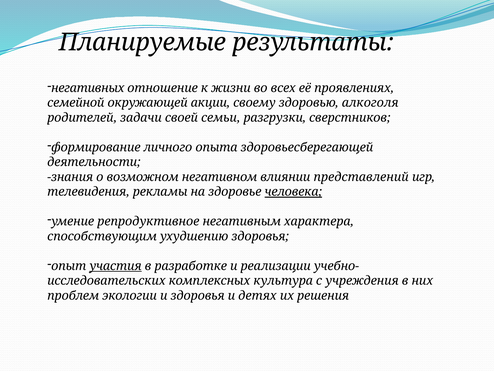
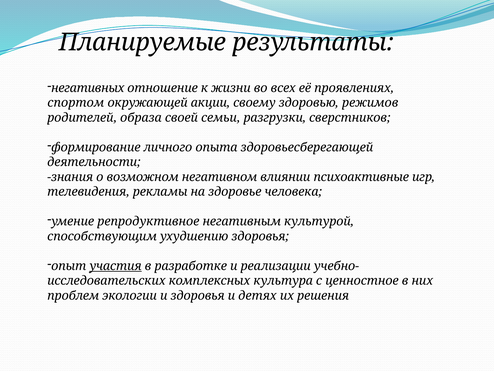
семейной: семейной -> спортом
алкоголя: алкоголя -> режимов
задачи: задачи -> образа
представлений: представлений -> психоактивные
человека underline: present -> none
характера: характера -> культурой
учреждения: учреждения -> ценностное
